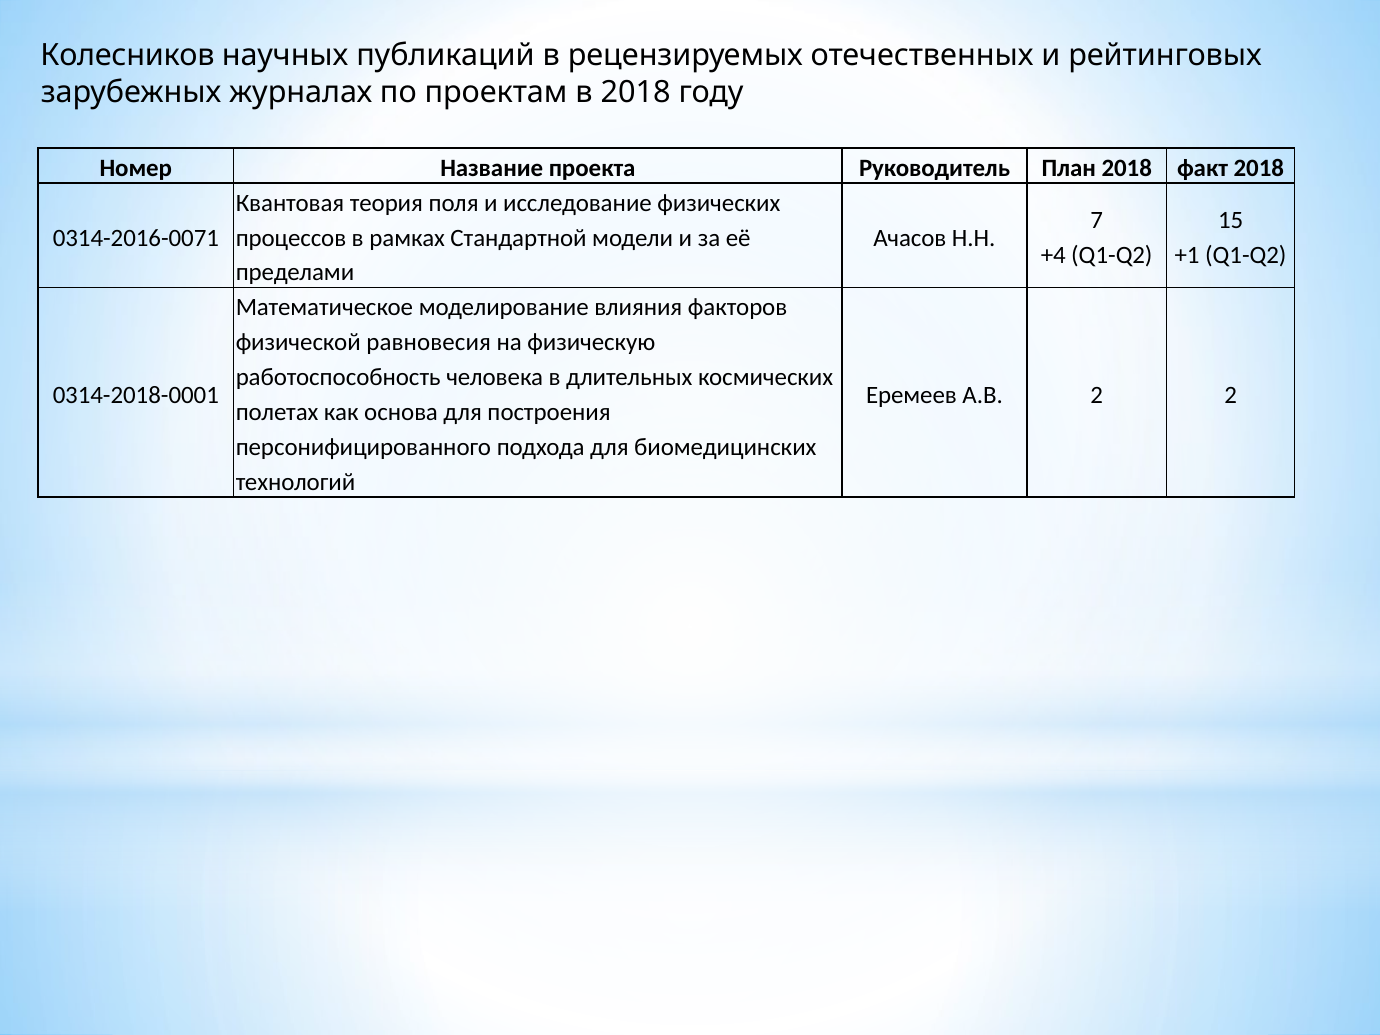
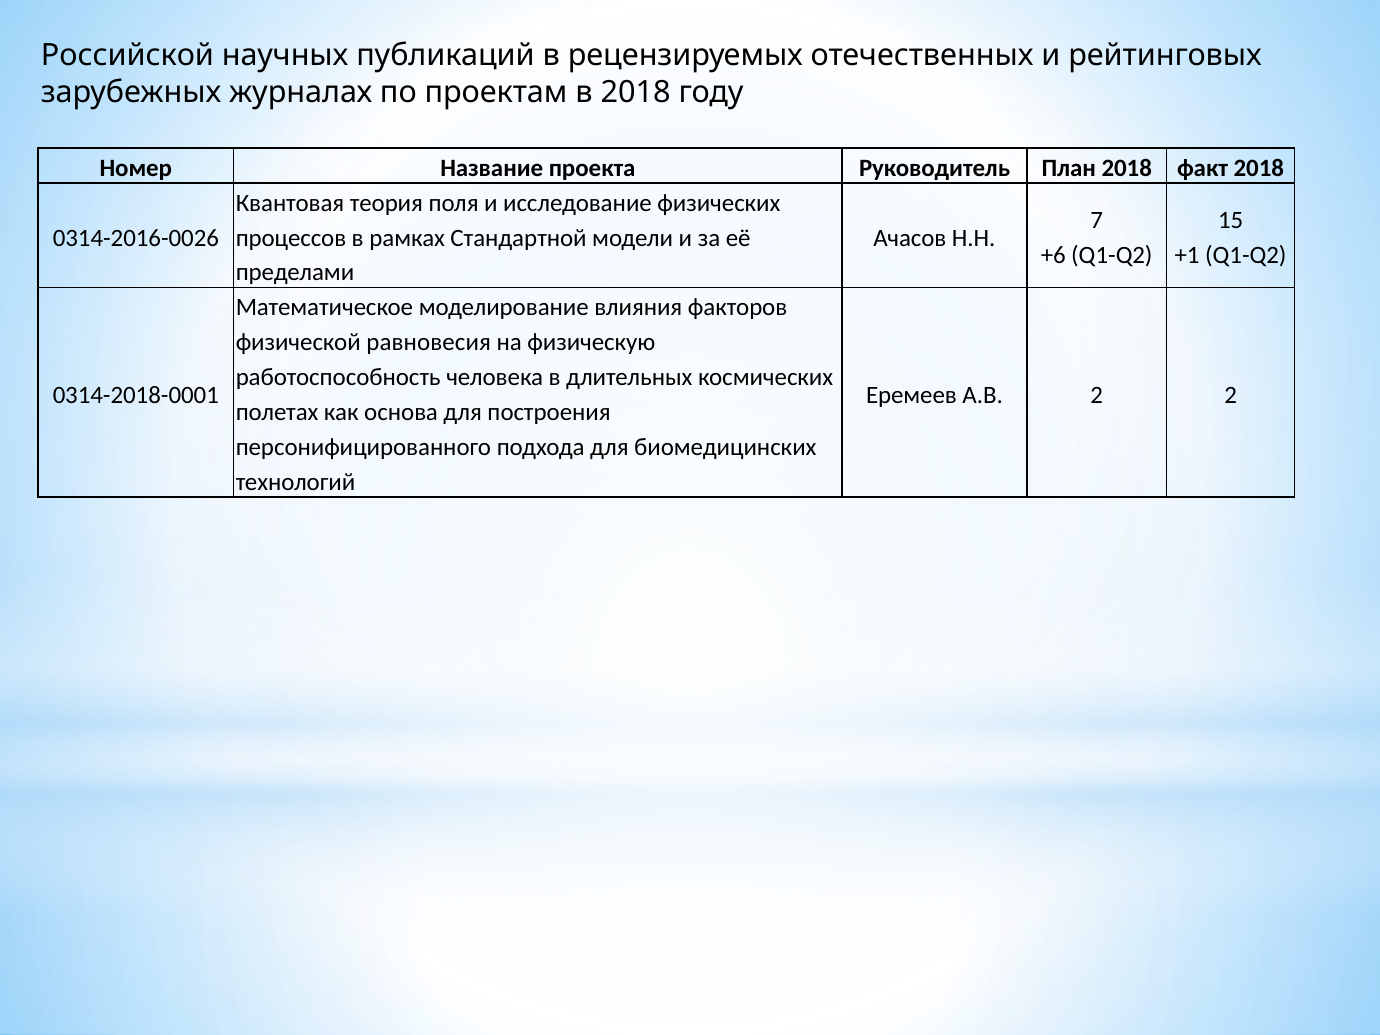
Колесников: Колесников -> Российской
0314-2016-0071: 0314-2016-0071 -> 0314-2016-0026
+4: +4 -> +6
